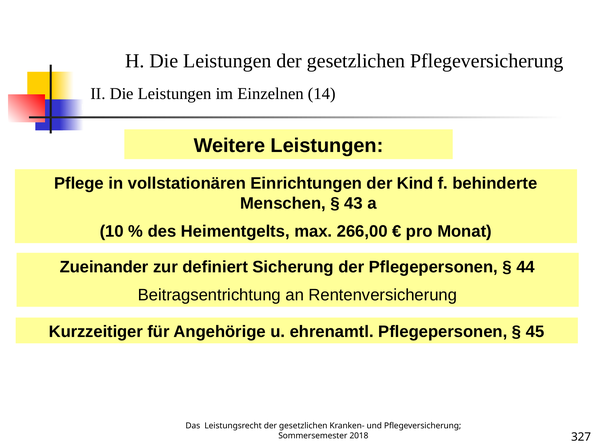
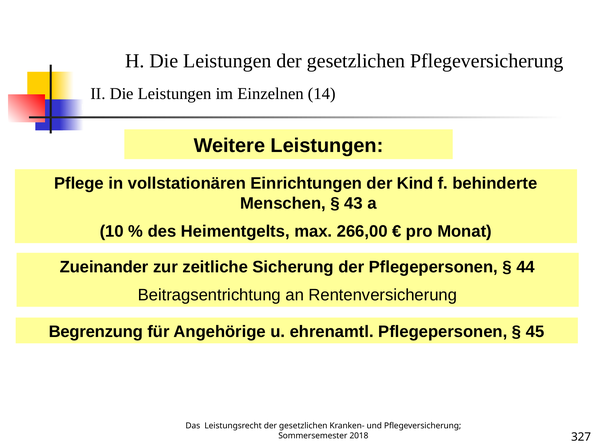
definiert: definiert -> zeitliche
Kurzzeitiger: Kurzzeitiger -> Begrenzung
